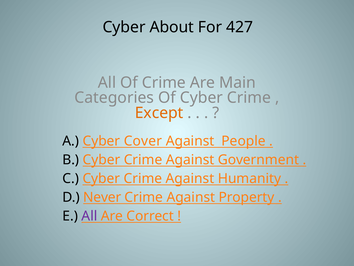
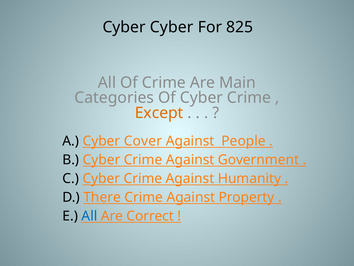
Cyber About: About -> Cyber
427: 427 -> 825
Never: Never -> There
All at (89, 216) colour: purple -> blue
